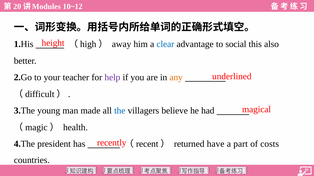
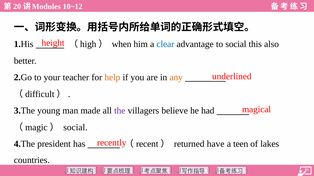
away: away -> when
help colour: purple -> orange
the colour: blue -> purple
health at (75, 128): health -> social
part: part -> teen
costs: costs -> lakes
